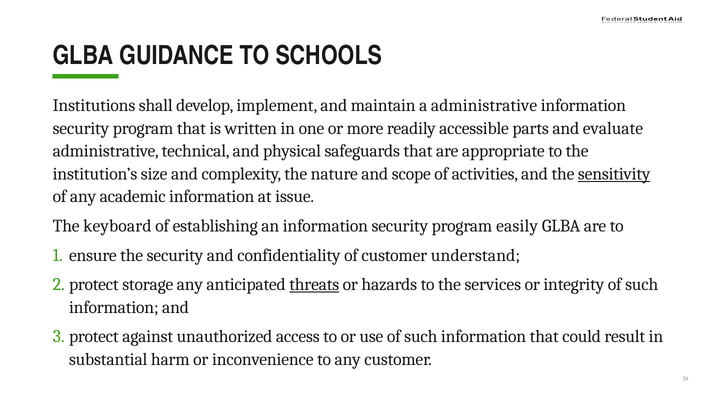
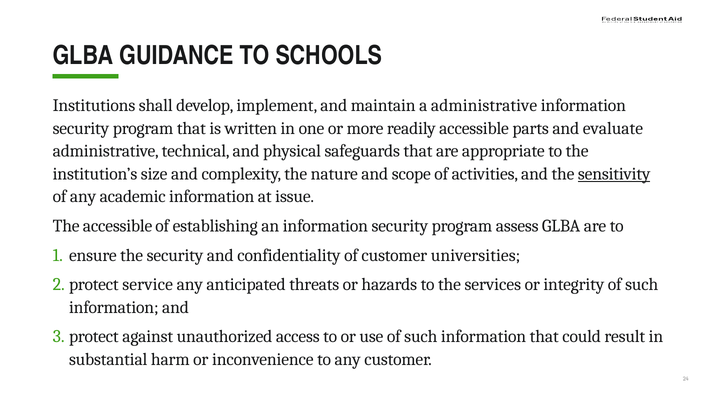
The keyboard: keyboard -> accessible
easily: easily -> assess
understand: understand -> universities
storage: storage -> service
threats underline: present -> none
